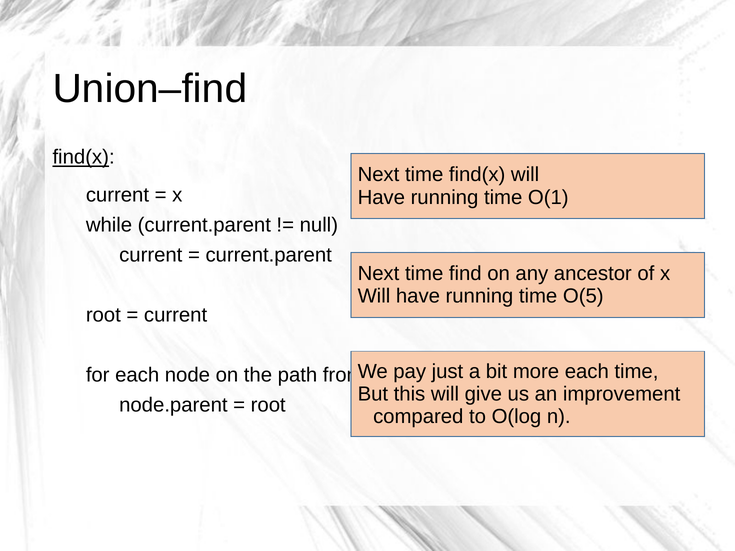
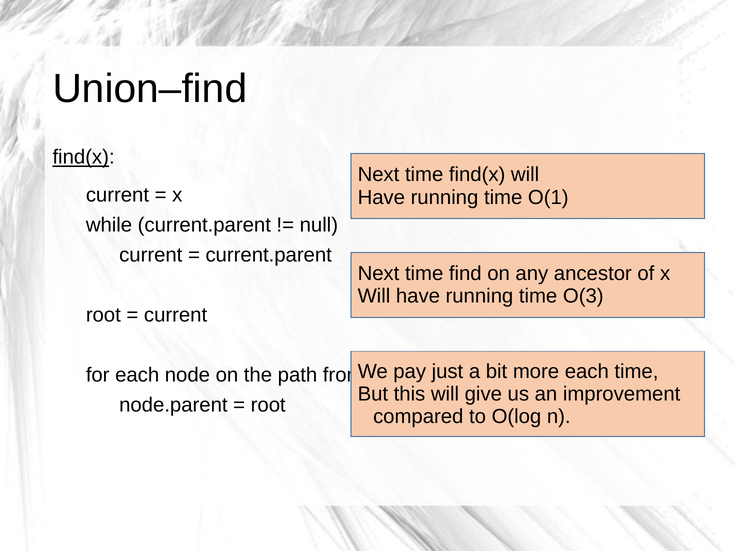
O(5: O(5 -> O(3
